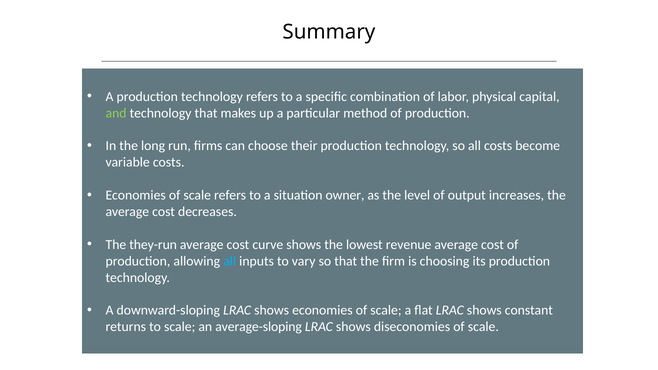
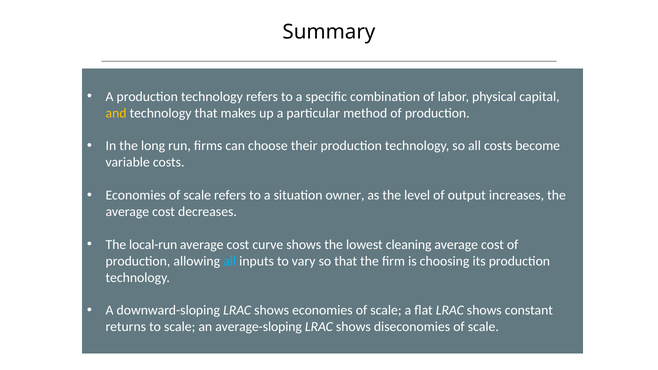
and colour: light green -> yellow
they-run: they-run -> local-run
revenue: revenue -> cleaning
